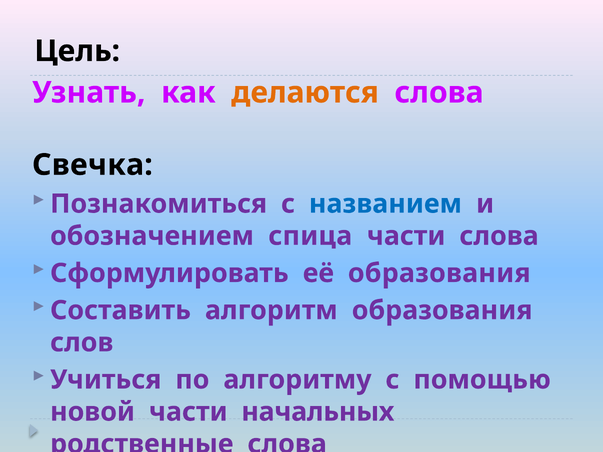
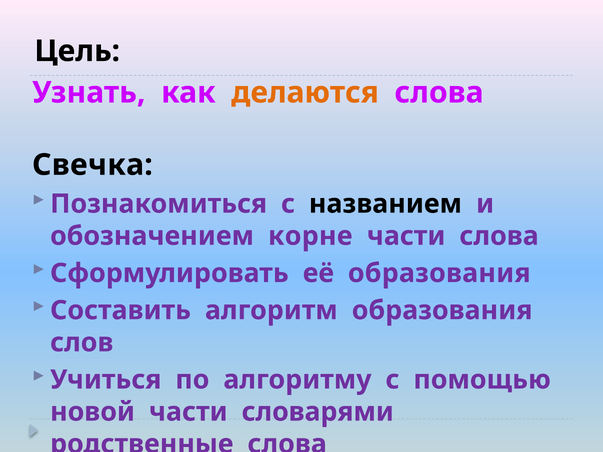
названием colour: blue -> black
спица: спица -> корне
начальных: начальных -> словарями
